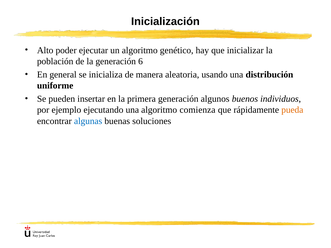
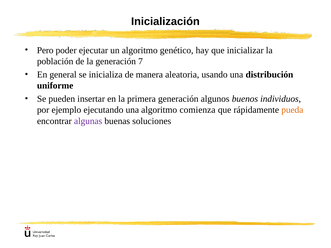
Alto: Alto -> Pero
6: 6 -> 7
algunas colour: blue -> purple
